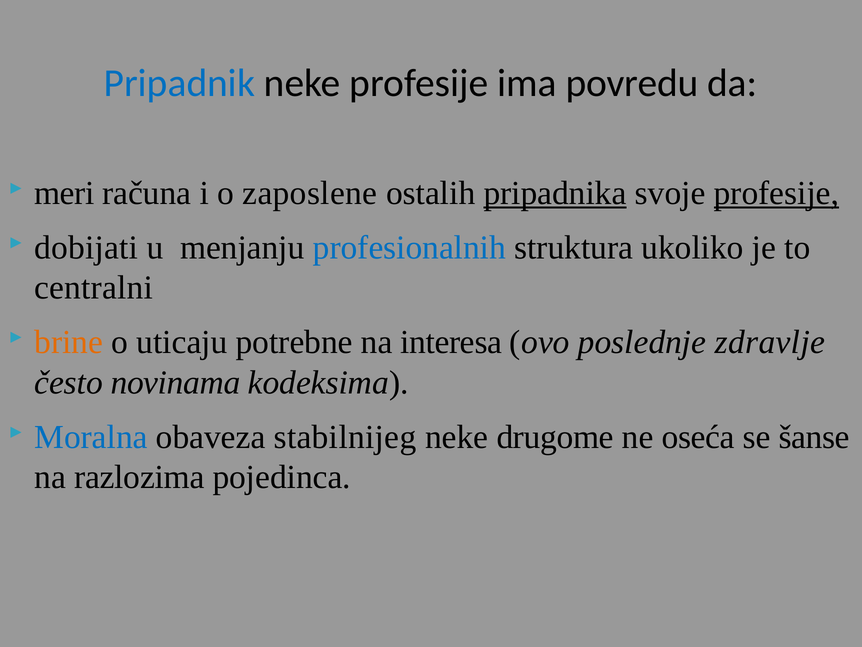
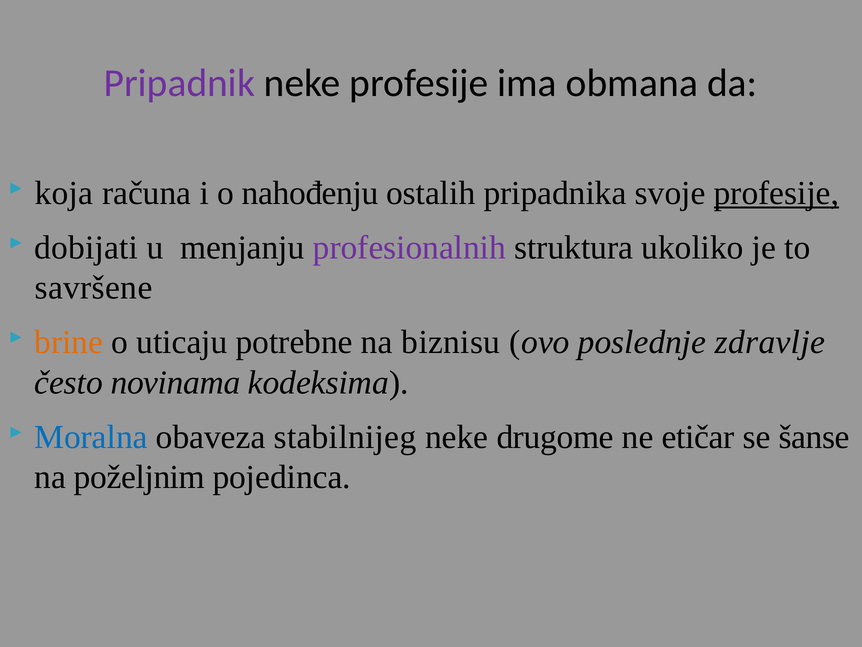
Pripadnik colour: blue -> purple
povredu: povredu -> obmana
meri: meri -> koja
zaposlene: zaposlene -> nahođenju
pripadnika underline: present -> none
profesionalnih colour: blue -> purple
centralni: centralni -> savršene
interesa: interesa -> biznisu
oseća: oseća -> etičar
razlozima: razlozima -> poželjnim
